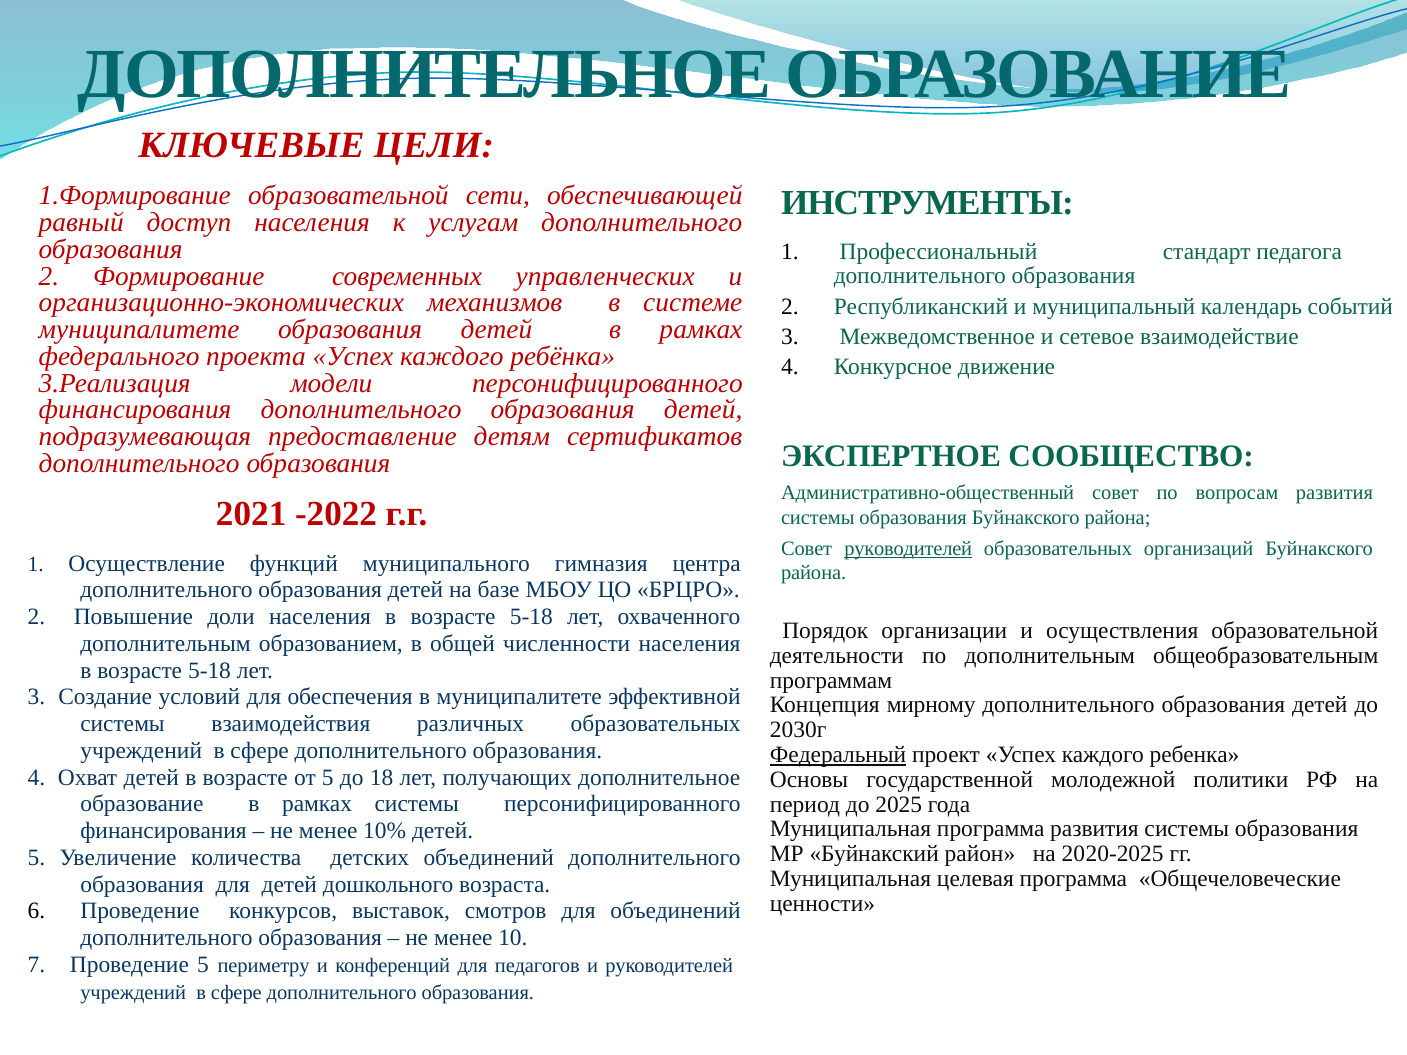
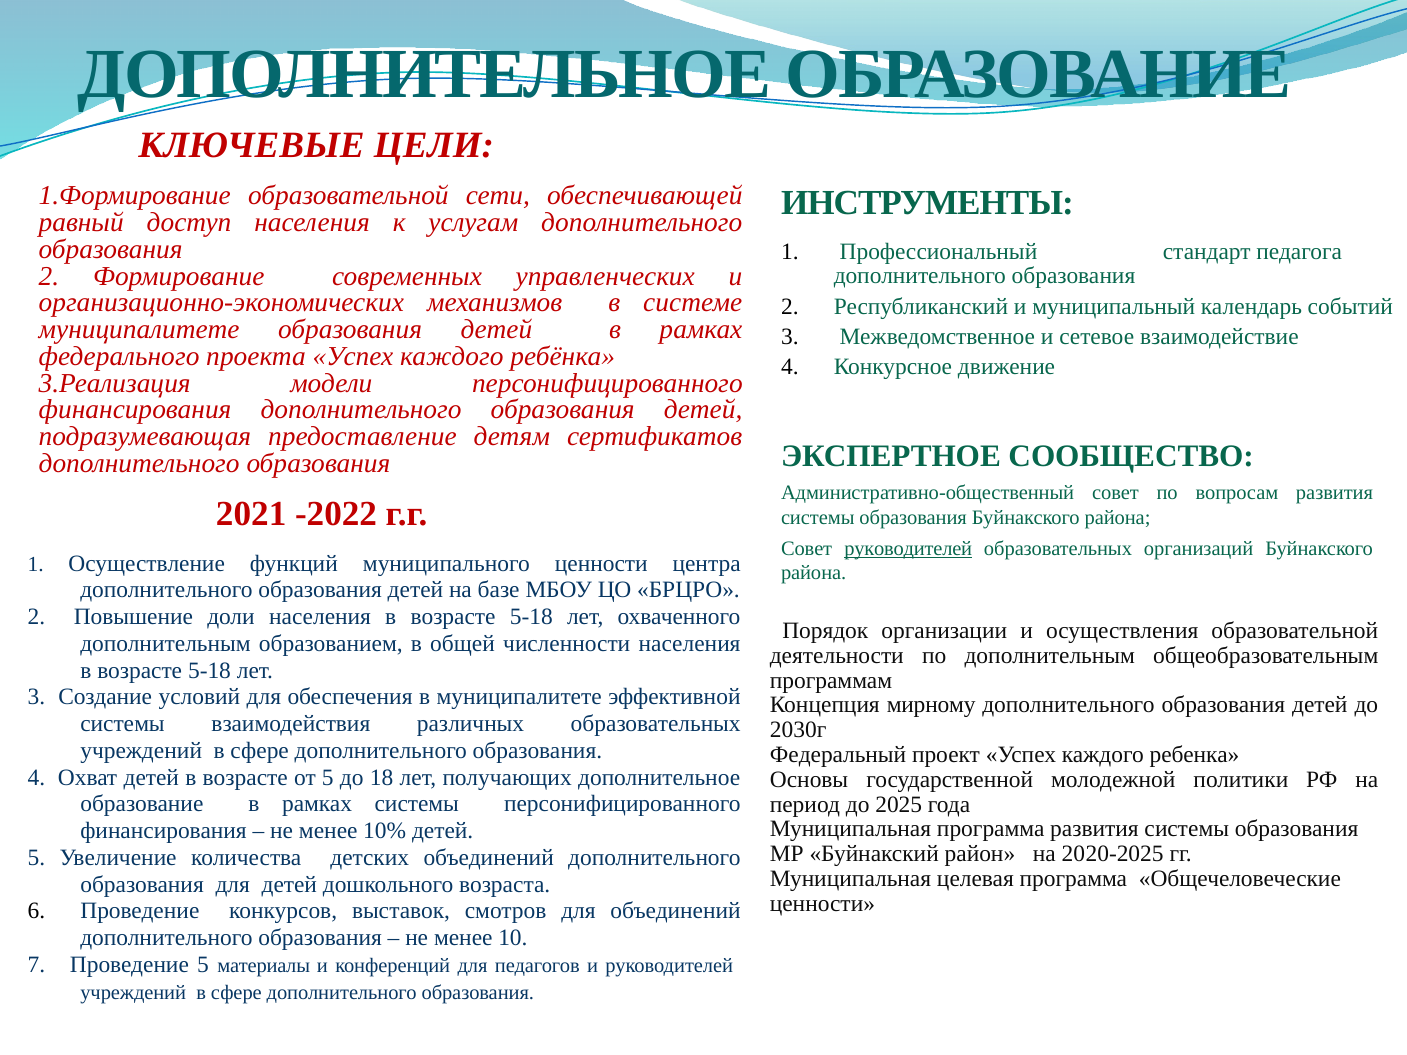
муниципального гимназия: гимназия -> ценности
Федеральный underline: present -> none
периметру: периметру -> материалы
